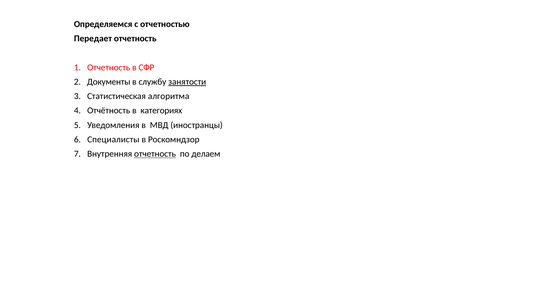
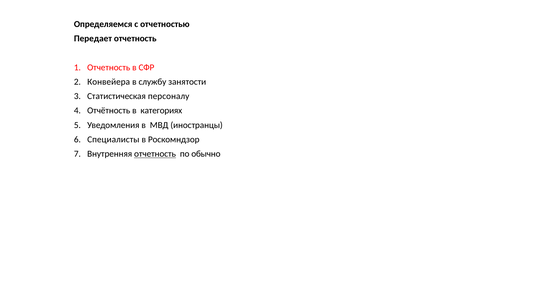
Документы: Документы -> Конвейера
занятости underline: present -> none
алгоритма: алгоритма -> персоналу
делаем: делаем -> обычно
